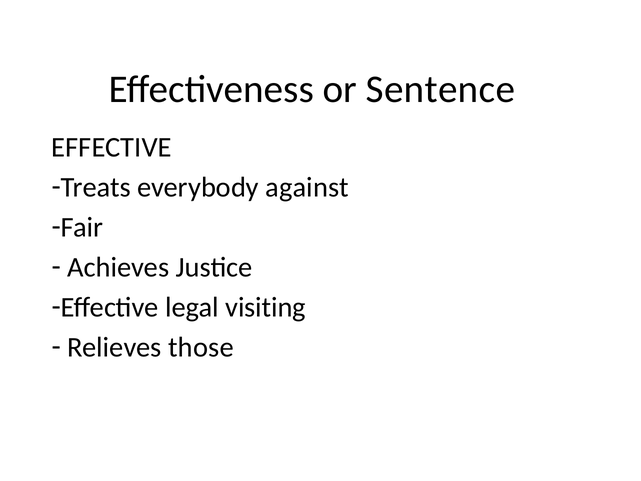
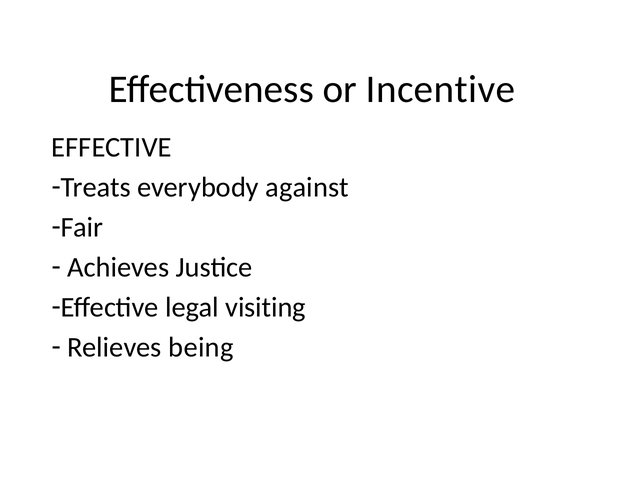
Sentence: Sentence -> Incentive
those: those -> being
